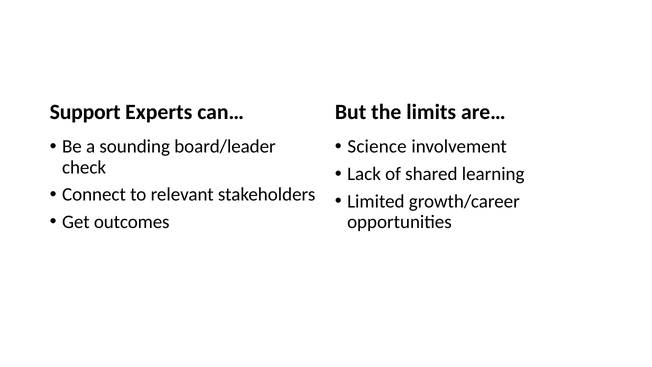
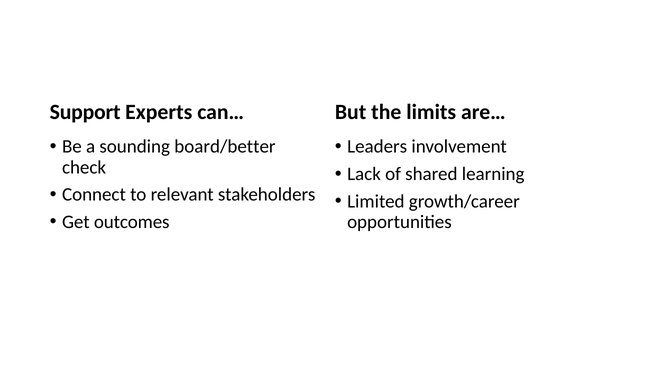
board/leader: board/leader -> board/better
Science: Science -> Leaders
